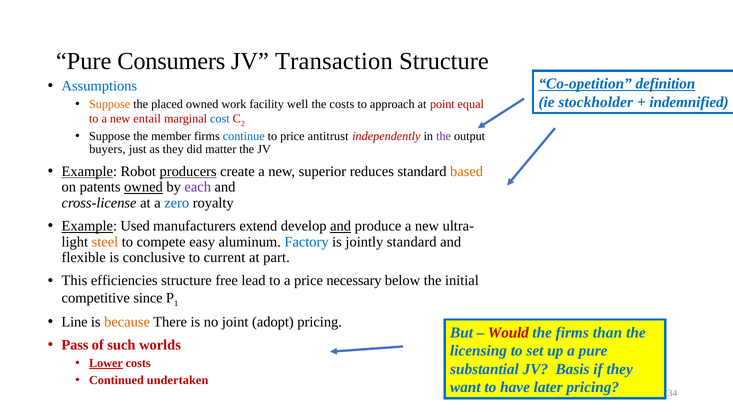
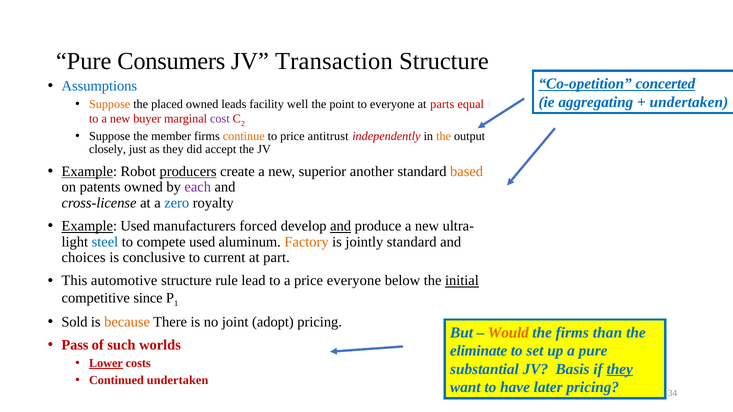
definition: definition -> concerted
stockholder: stockholder -> aggregating
indemnified at (689, 102): indemnified -> undertaken
work: work -> leads
the costs: costs -> point
to approach: approach -> everyone
point: point -> parts
entail: entail -> buyer
cost colour: blue -> purple
continue colour: blue -> orange
the at (444, 136) colour: purple -> orange
buyers: buyers -> closely
matter: matter -> accept
reduces: reduces -> another
owned at (144, 187) underline: present -> none
extend: extend -> forced
steel colour: orange -> blue
compete easy: easy -> used
Factory colour: blue -> orange
flexible: flexible -> choices
efficiencies: efficiencies -> automotive
free: free -> rule
price necessary: necessary -> everyone
initial underline: none -> present
Line: Line -> Sold
Would colour: red -> orange
licensing: licensing -> eliminate
they at (620, 369) underline: none -> present
